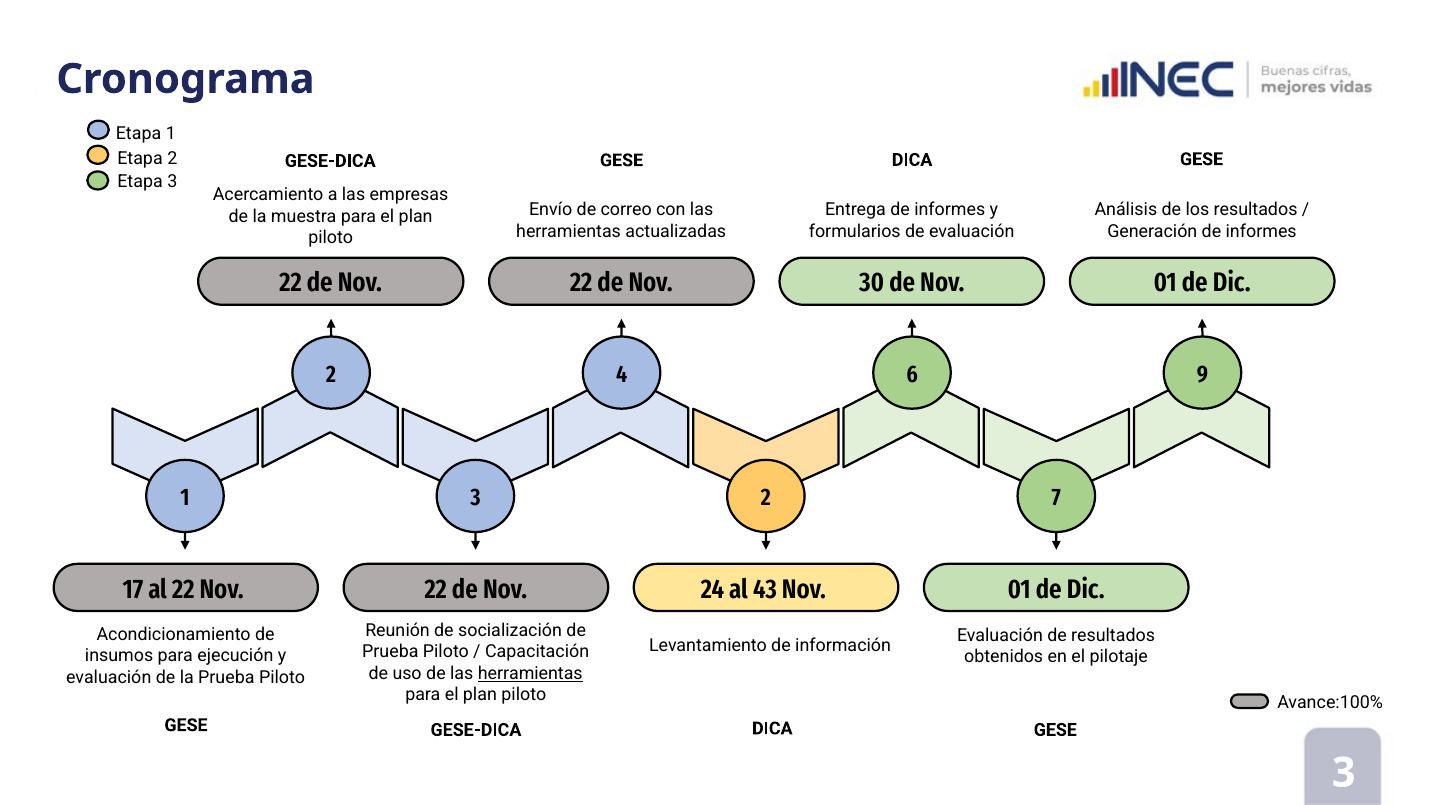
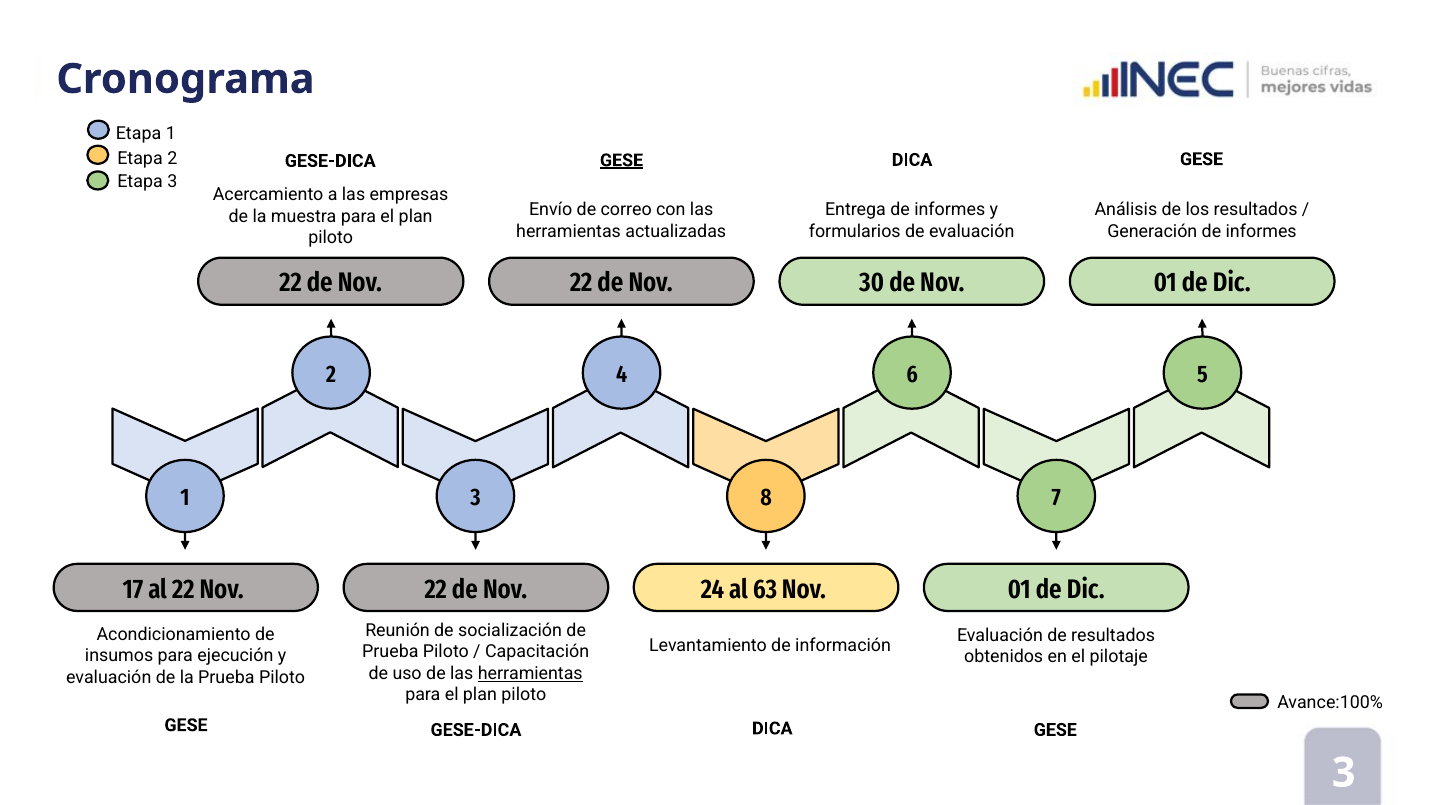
GESE at (622, 160) underline: none -> present
9: 9 -> 5
3 2: 2 -> 8
43: 43 -> 63
